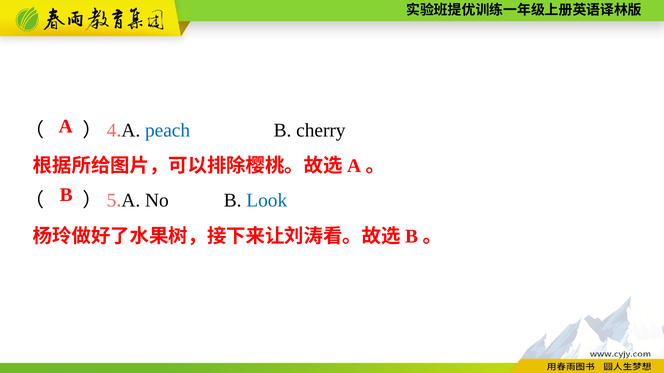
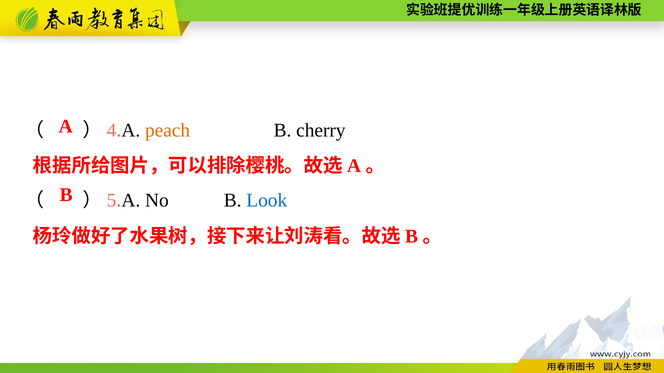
peach colour: blue -> orange
